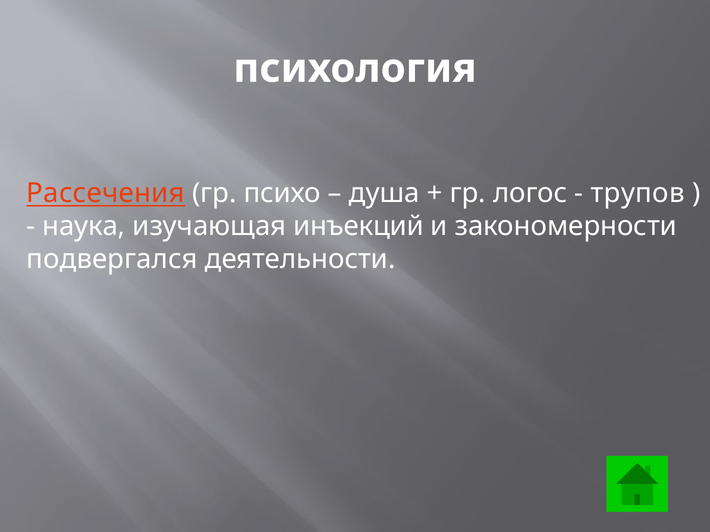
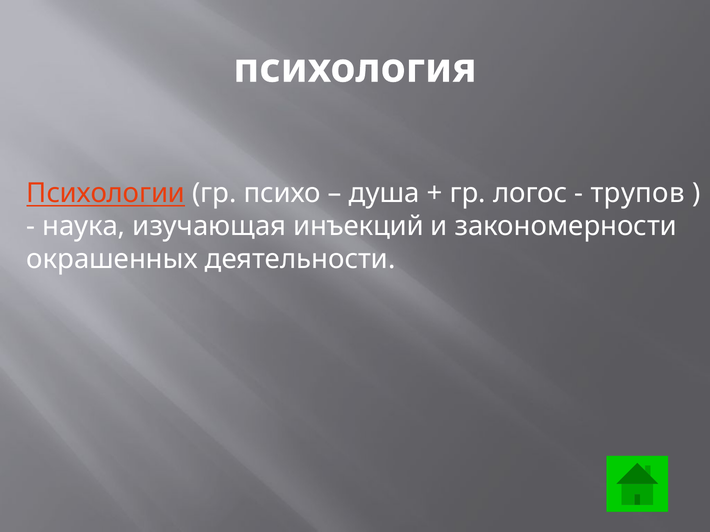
Рассечения: Рассечения -> Психологии
подвергался: подвергался -> окрашенных
